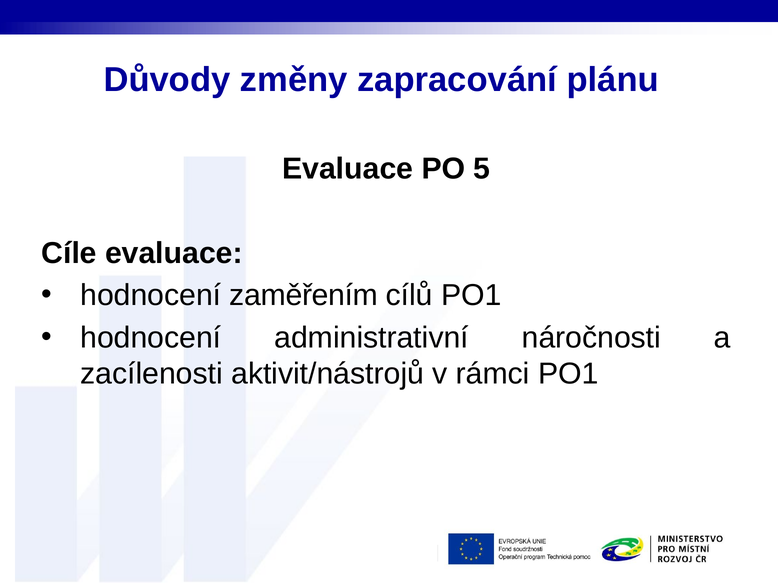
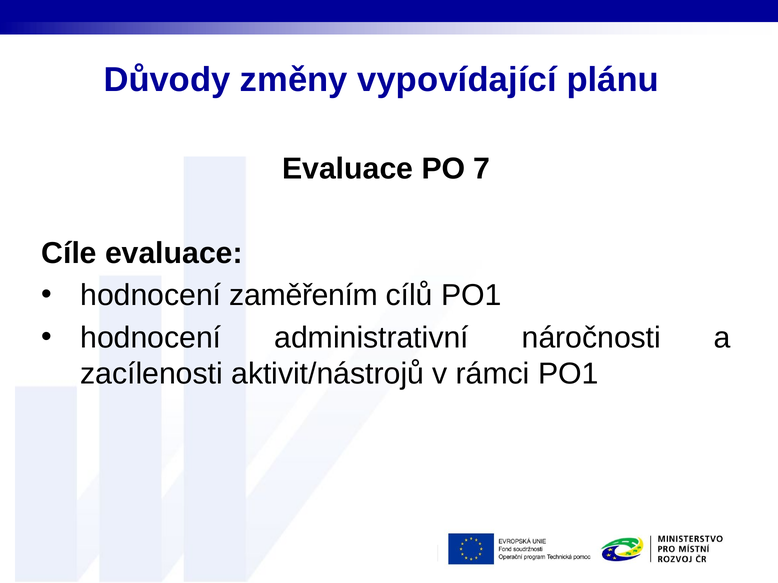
zapracování: zapracování -> vypovídající
5: 5 -> 7
